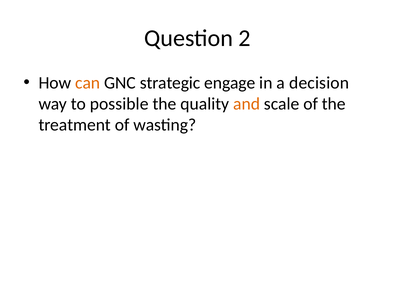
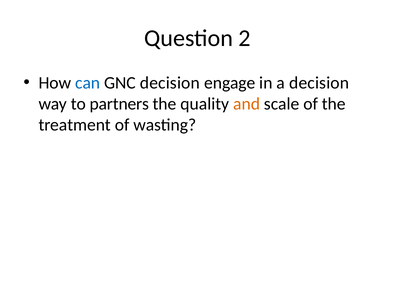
can colour: orange -> blue
GNC strategic: strategic -> decision
possible: possible -> partners
